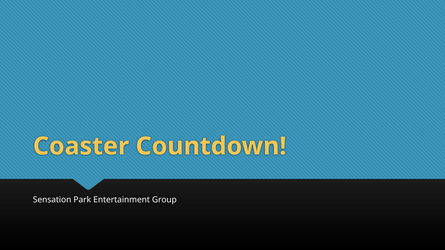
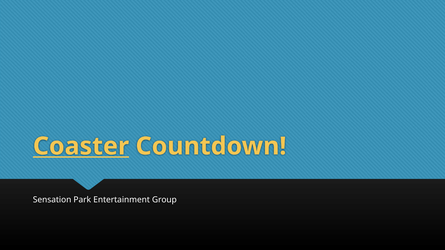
Coaster underline: none -> present
